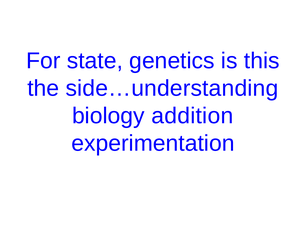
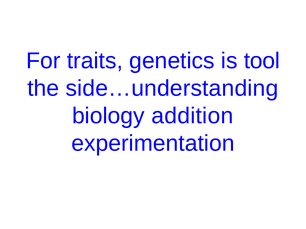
state: state -> traits
this: this -> tool
